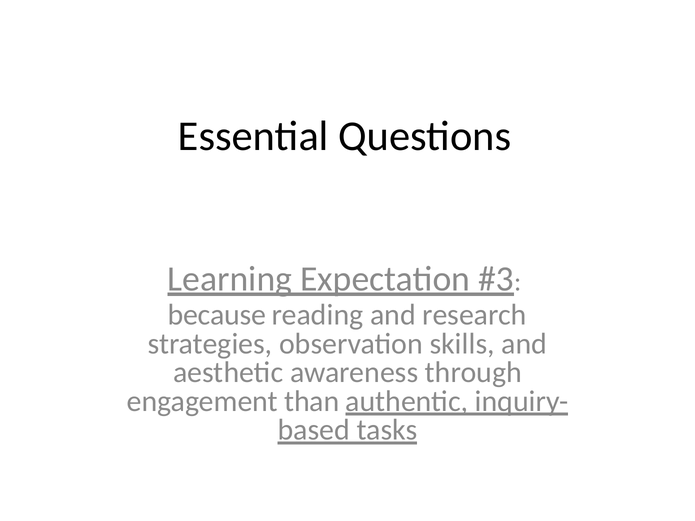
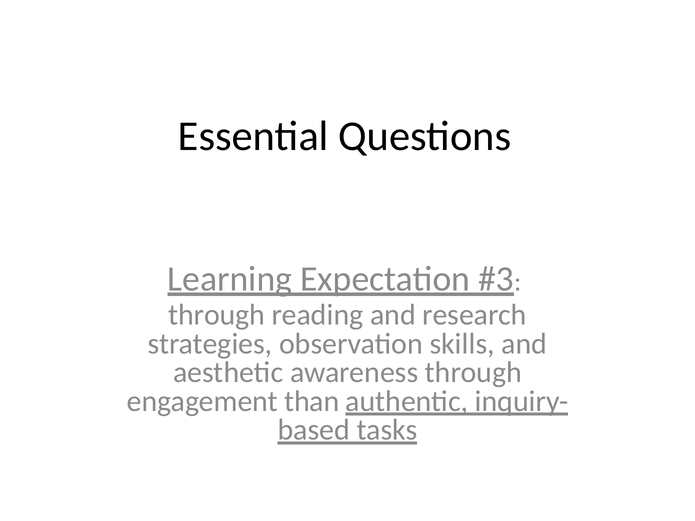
because at (217, 315): because -> through
